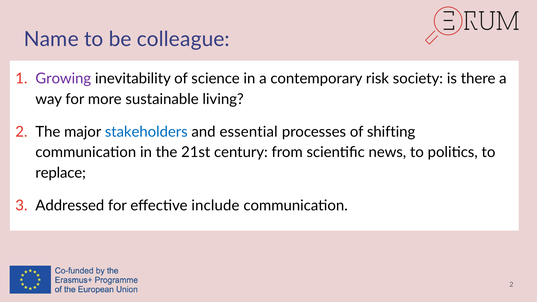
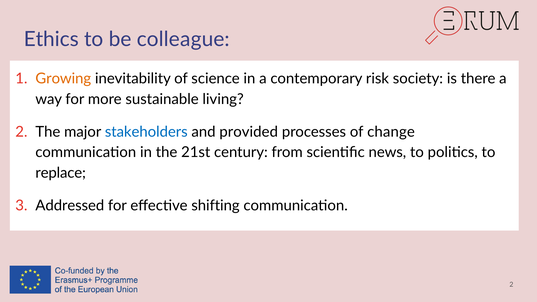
Name: Name -> Ethics
Growing colour: purple -> orange
essential: essential -> provided
shifting: shifting -> change
include: include -> shifting
